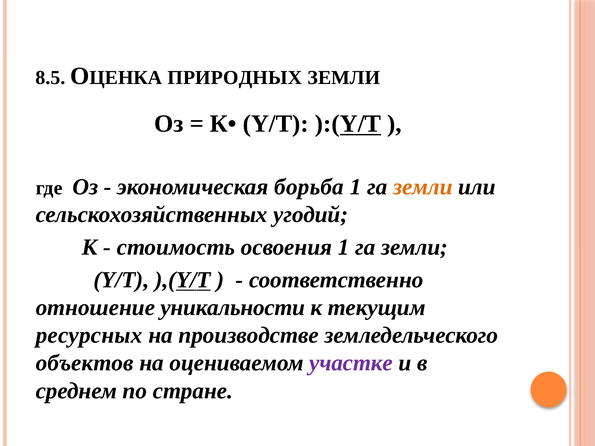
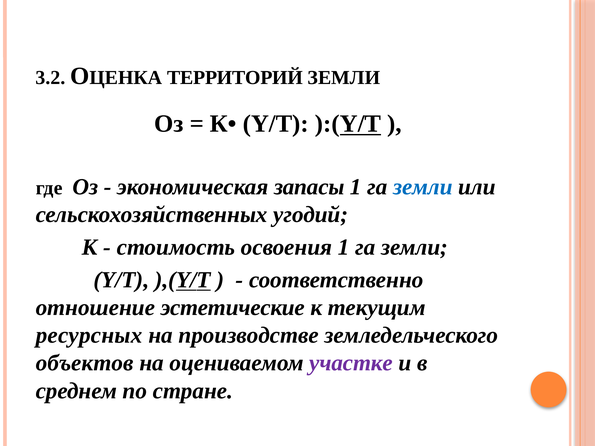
8.5: 8.5 -> 3.2
ПРИРОДНЫХ: ПРИРОДНЫХ -> ТЕРРИТОРИЙ
борьба: борьба -> запасы
земли at (423, 187) colour: orange -> blue
уникальности: уникальности -> эстетические
